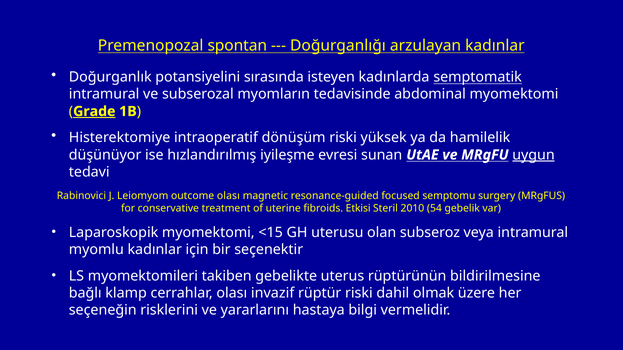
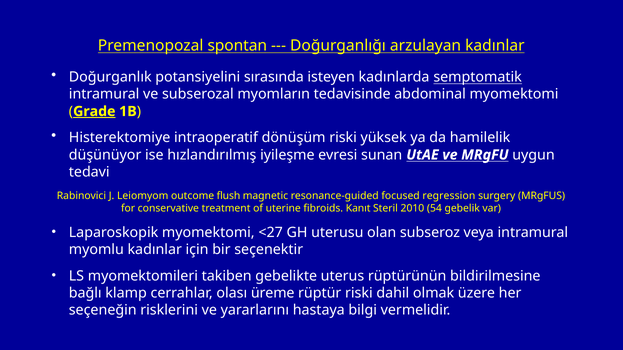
uygun underline: present -> none
outcome olası: olası -> flush
semptomu: semptomu -> regression
Etkisi: Etkisi -> Kanıt
<15: <15 -> <27
invazif: invazif -> üreme
